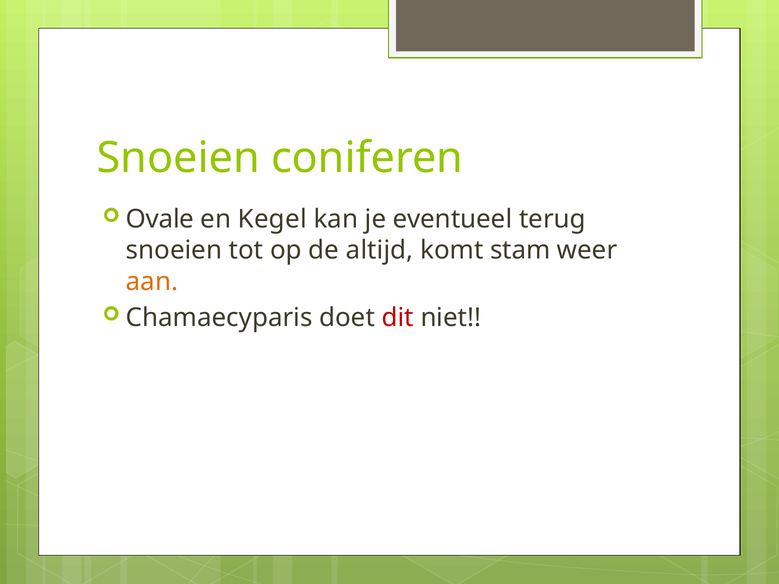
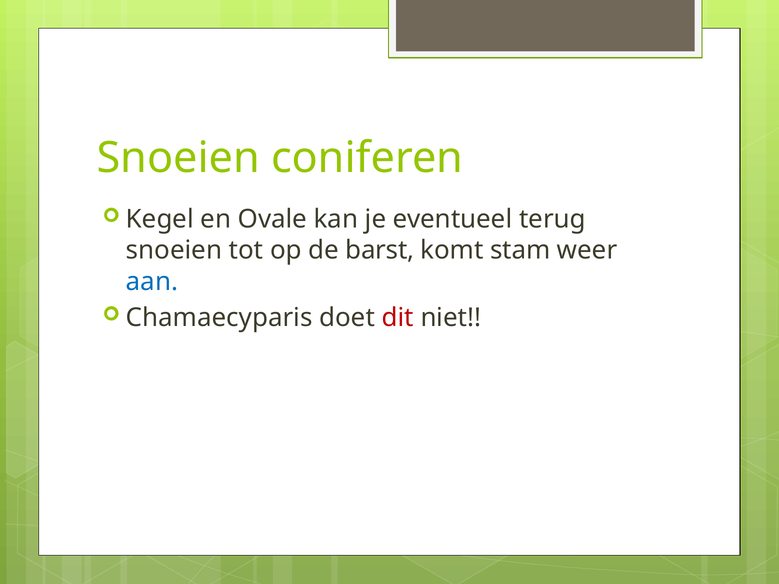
Ovale: Ovale -> Kegel
Kegel: Kegel -> Ovale
altijd: altijd -> barst
aan colour: orange -> blue
